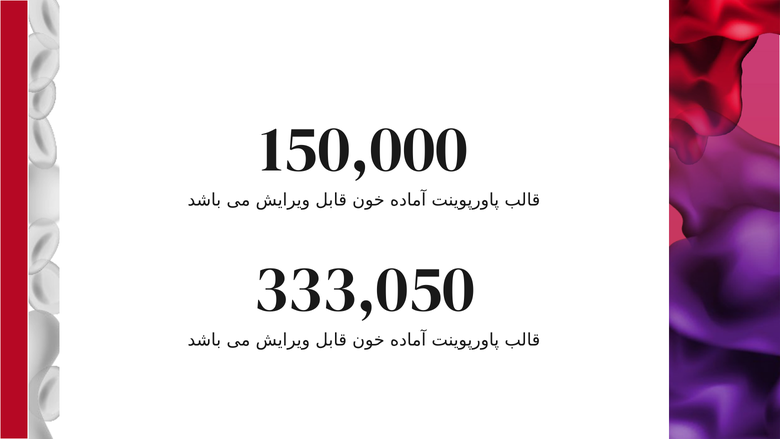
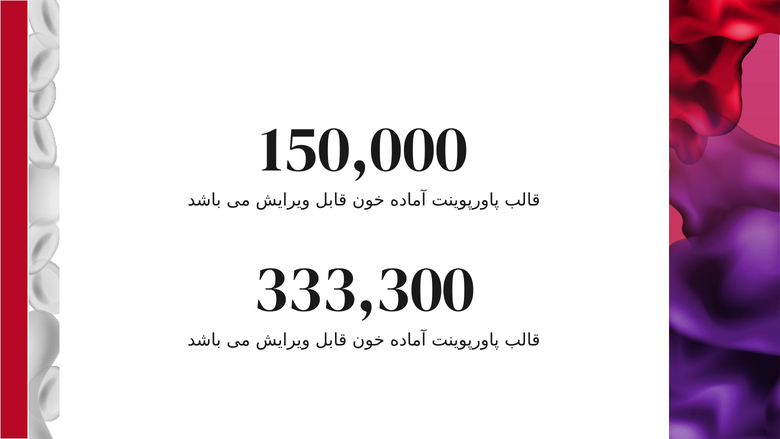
333,050: 333,050 -> 333,300
